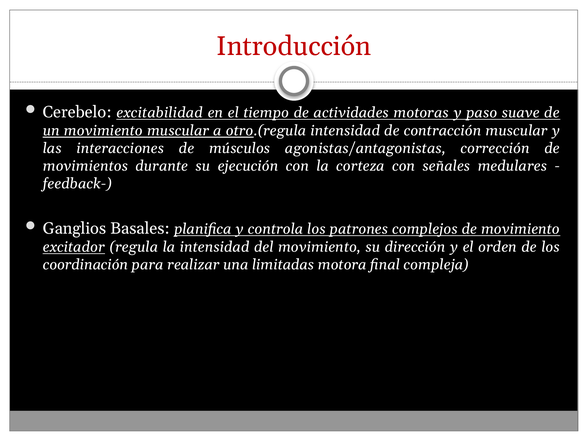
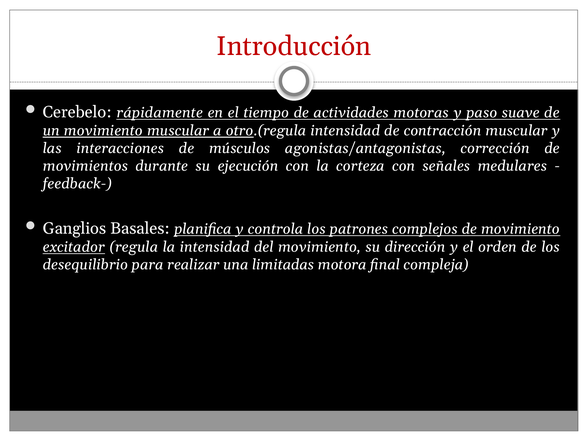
excitabilidad: excitabilidad -> rápidamente
coordinación: coordinación -> desequilibrio
